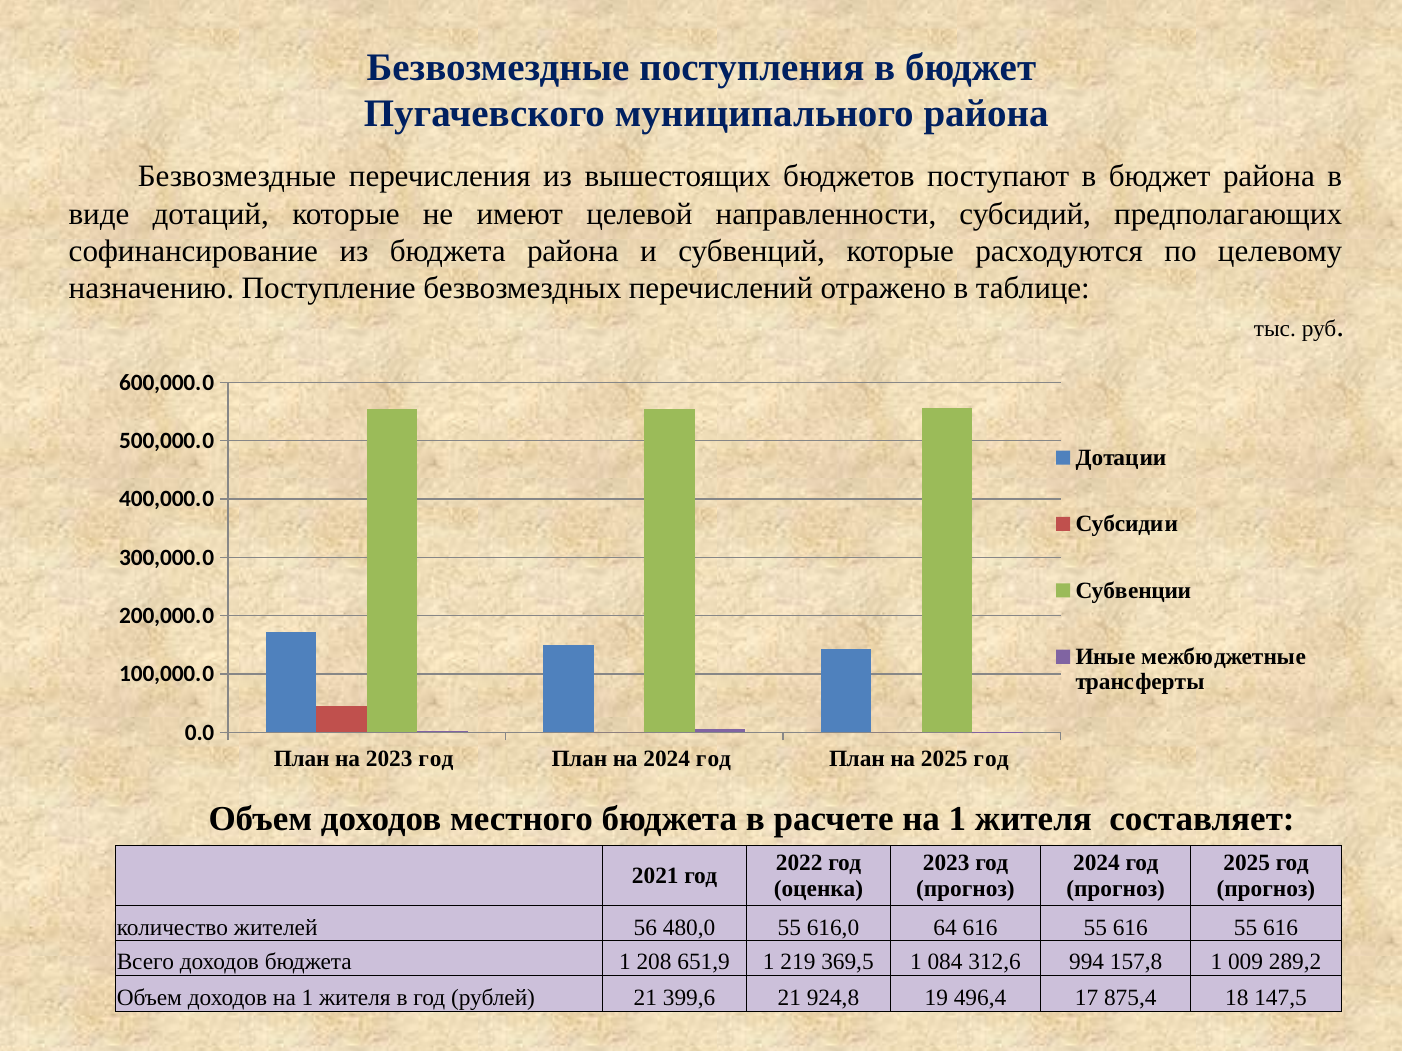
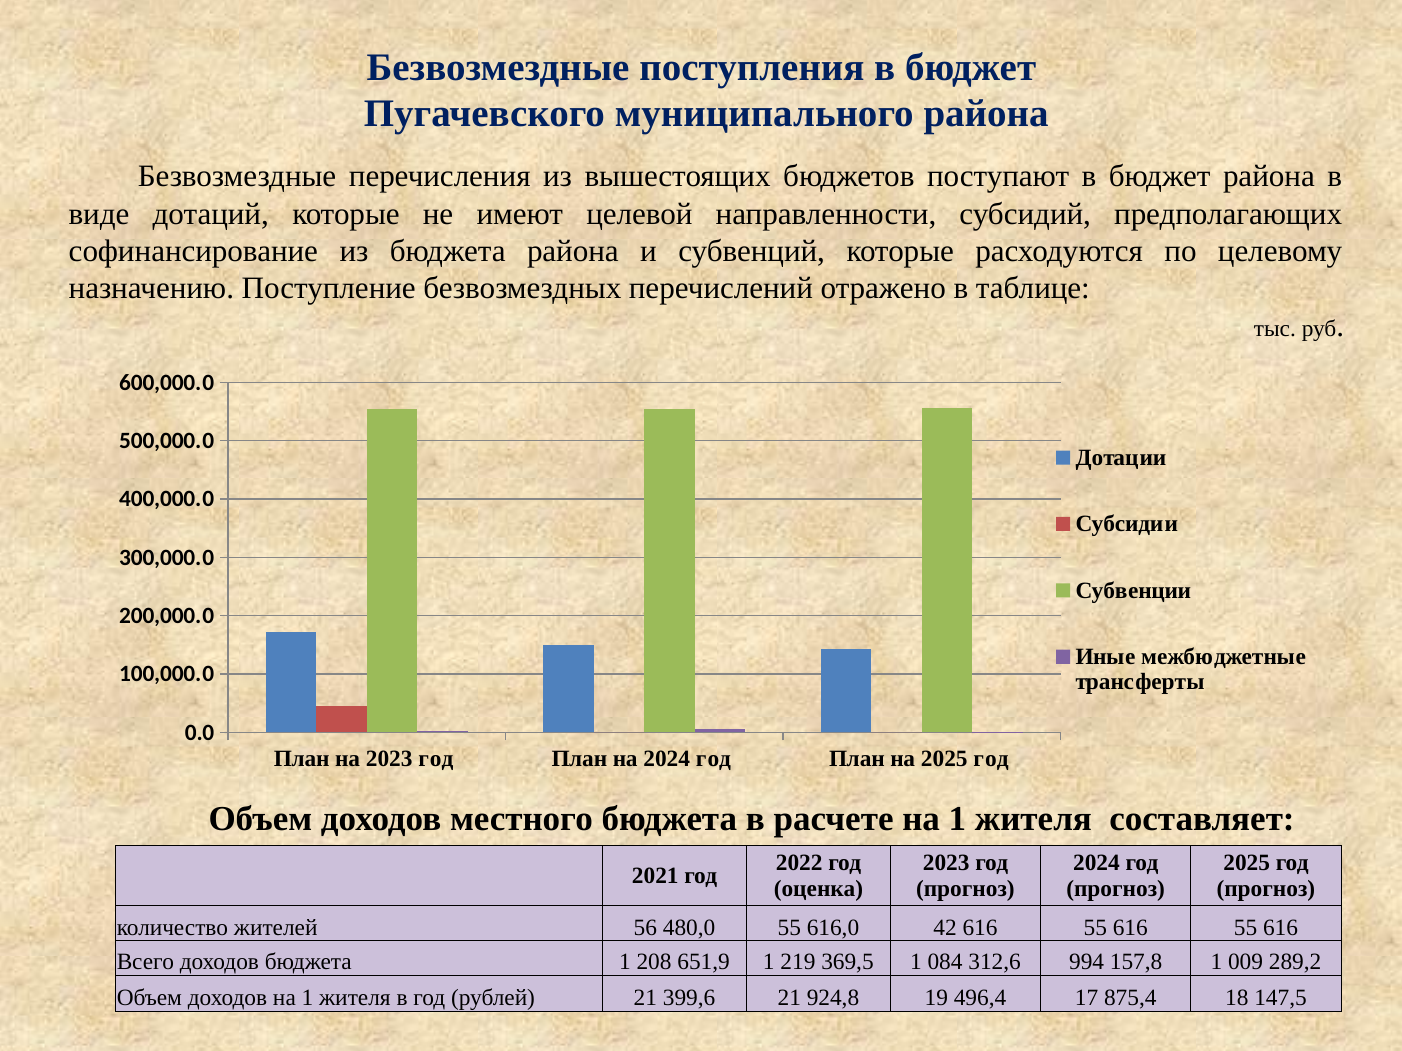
64: 64 -> 42
